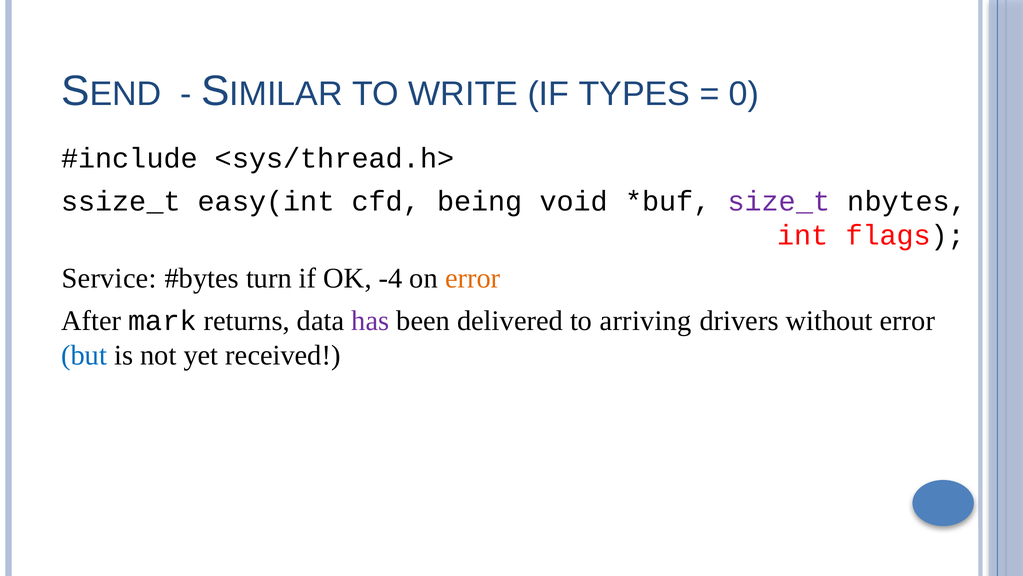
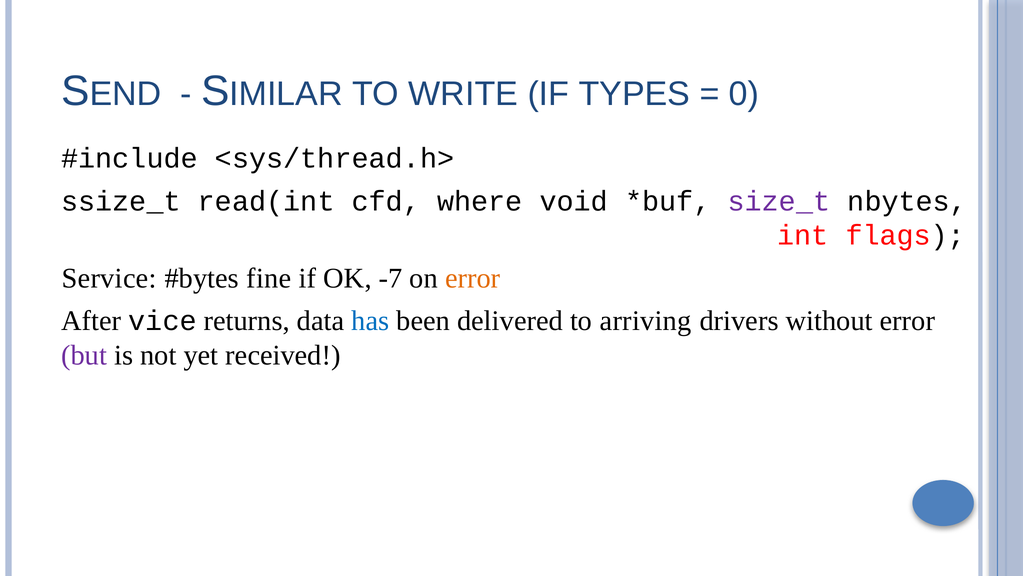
easy(int: easy(int -> read(int
being: being -> where
turn: turn -> fine
-4: -4 -> -7
mark: mark -> vice
has colour: purple -> blue
but colour: blue -> purple
